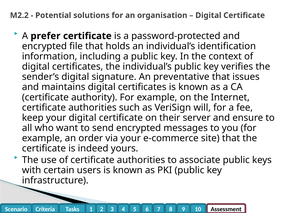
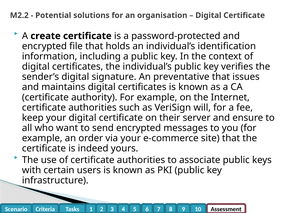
prefer: prefer -> create
